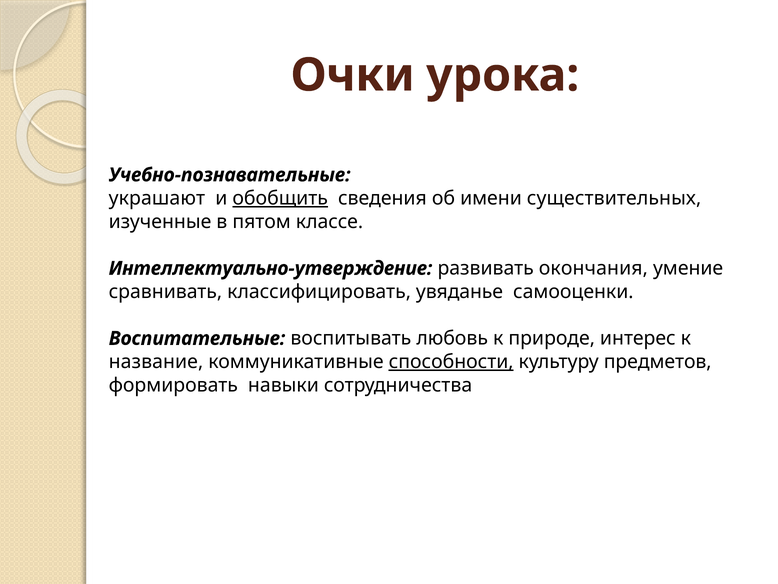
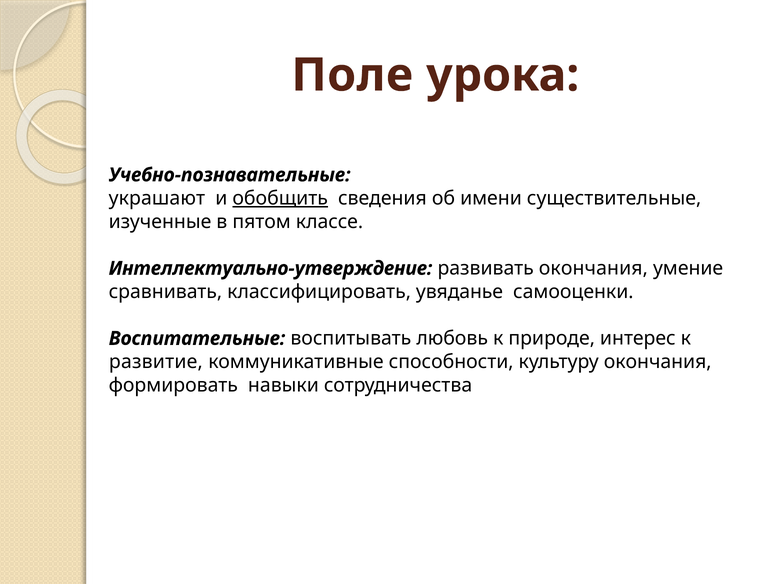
Очки: Очки -> Поле
существительных: существительных -> существительные
название: название -> развитие
способности underline: present -> none
культуру предметов: предметов -> окончания
